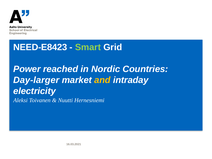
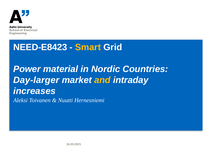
Smart colour: light green -> yellow
reached: reached -> material
electricity: electricity -> increases
